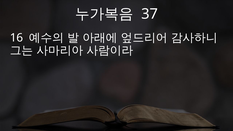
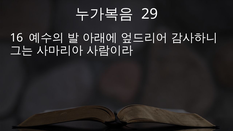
37: 37 -> 29
